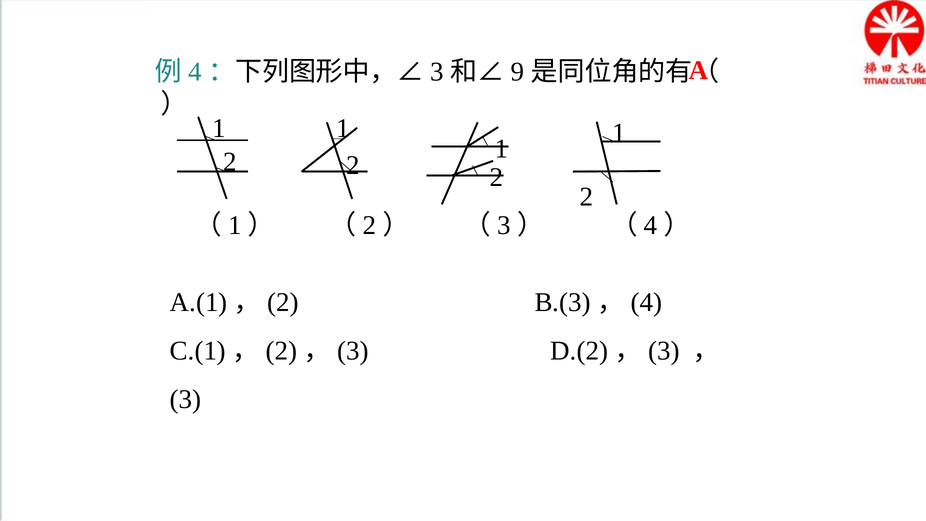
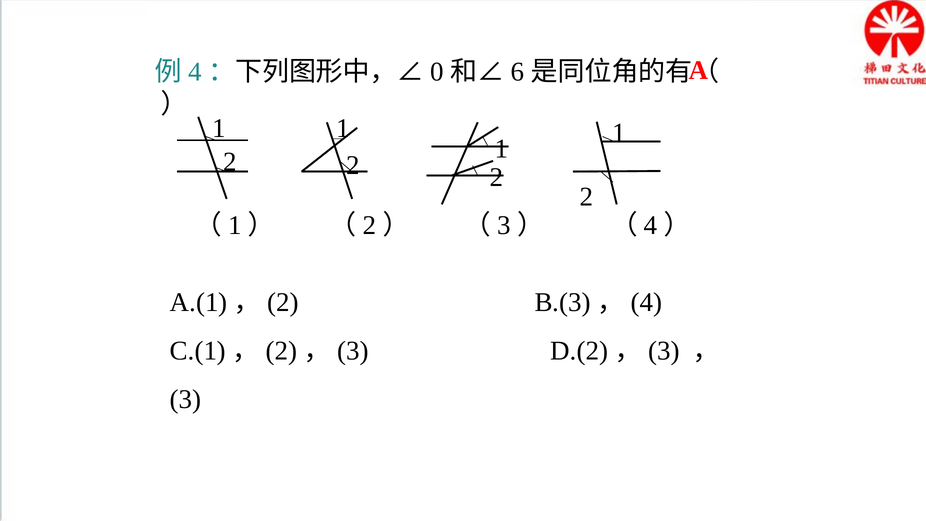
3 at (437, 72): 3 -> 0
9: 9 -> 6
